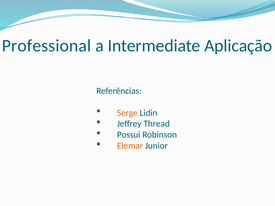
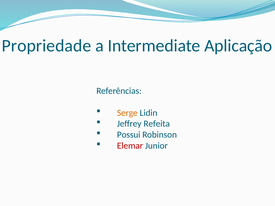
Professional: Professional -> Propriedade
Thread: Thread -> Refeita
Elemar colour: orange -> red
